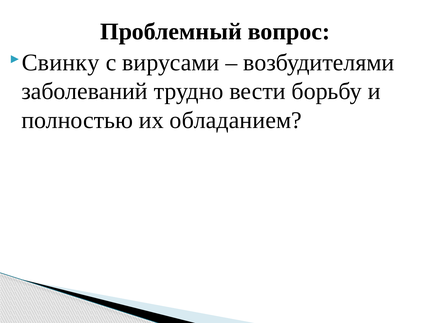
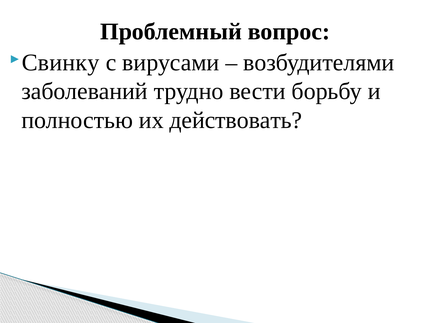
обладанием: обладанием -> действовать
